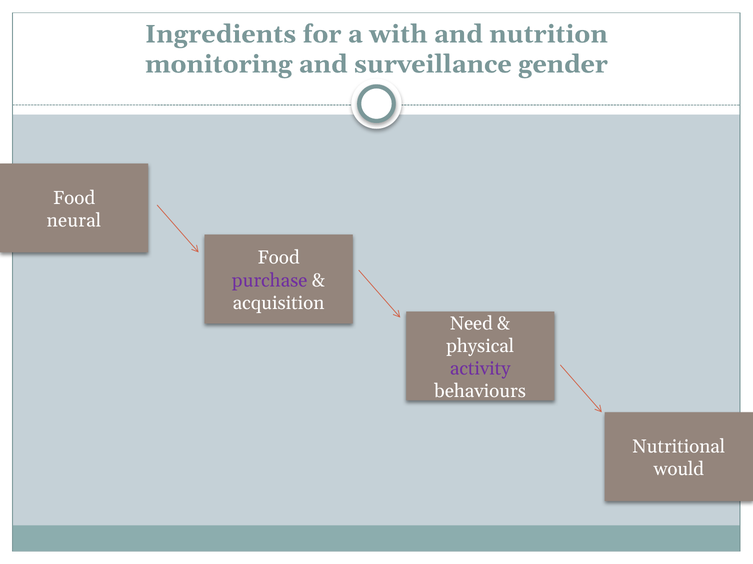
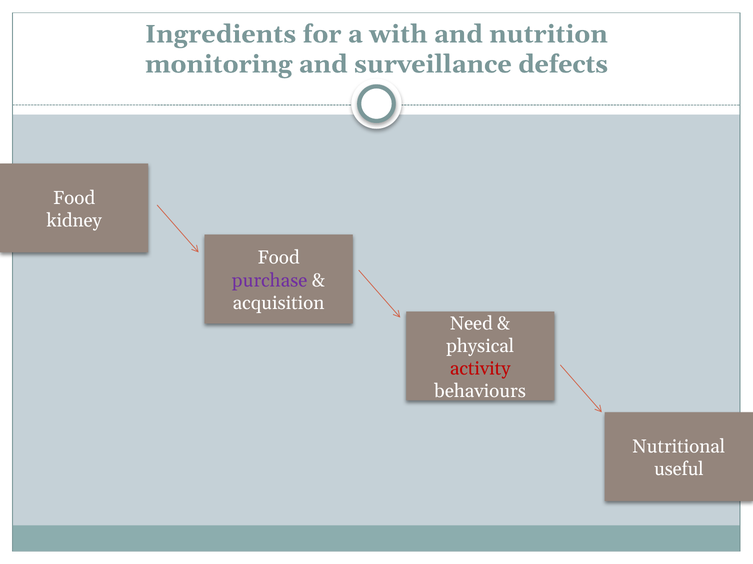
gender: gender -> defects
neural: neural -> kidney
activity colour: purple -> red
would: would -> useful
